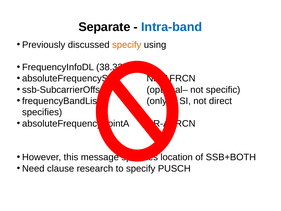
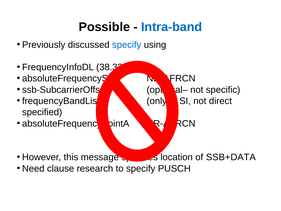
Separate: Separate -> Possible
specify at (127, 45) colour: orange -> blue
specifies at (42, 112): specifies -> specified
SSB+BOTH: SSB+BOTH -> SSB+DATA
